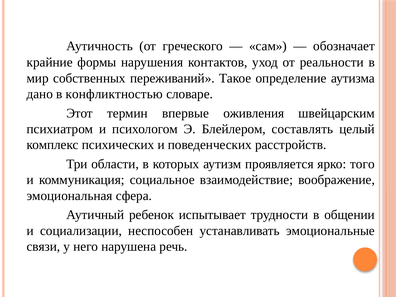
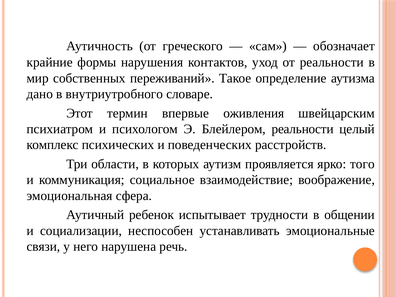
конфликтностью: конфликтностью -> внутриутробного
Блейлером составлять: составлять -> реальности
